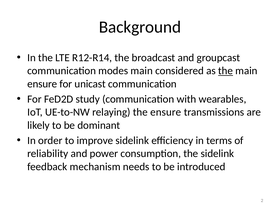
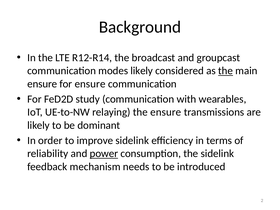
modes main: main -> likely
for unicast: unicast -> ensure
power underline: none -> present
